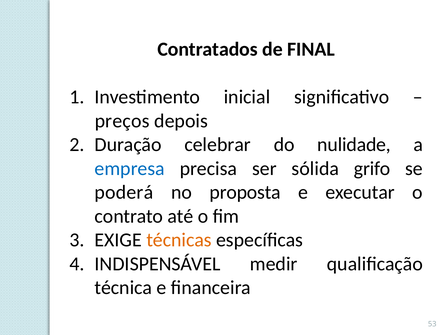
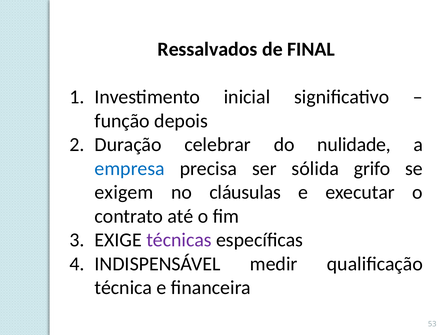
Contratados: Contratados -> Ressalvados
preços: preços -> função
poderá: poderá -> exigem
proposta: proposta -> cláusulas
técnicas colour: orange -> purple
